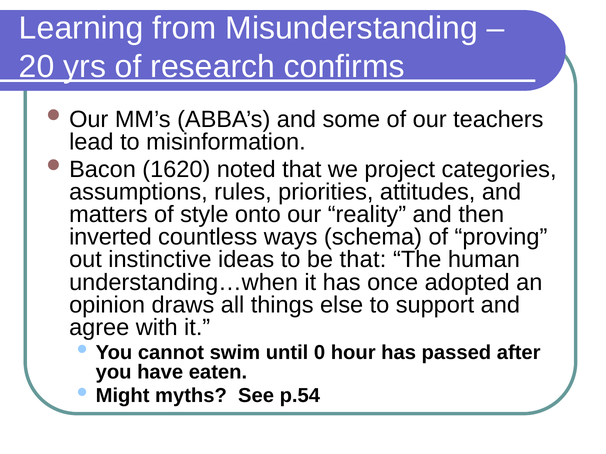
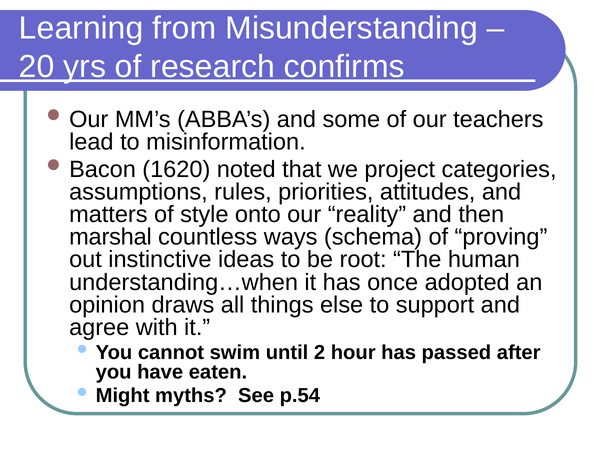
inverted: inverted -> marshal
be that: that -> root
0: 0 -> 2
